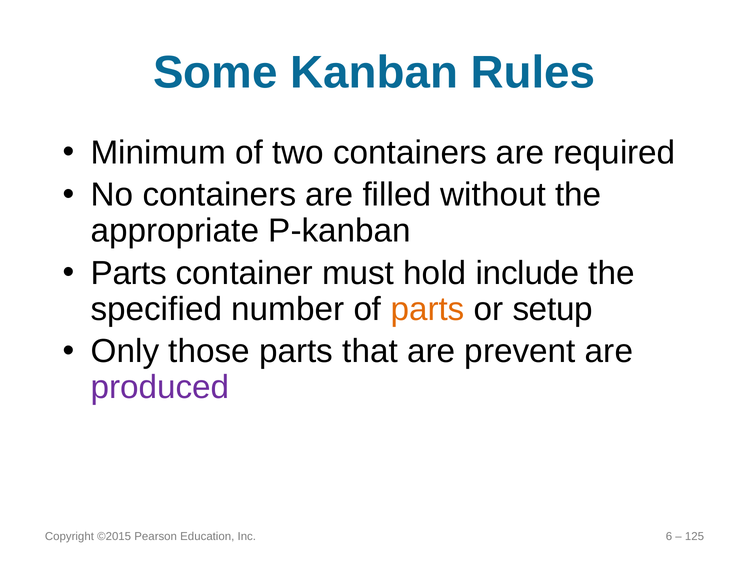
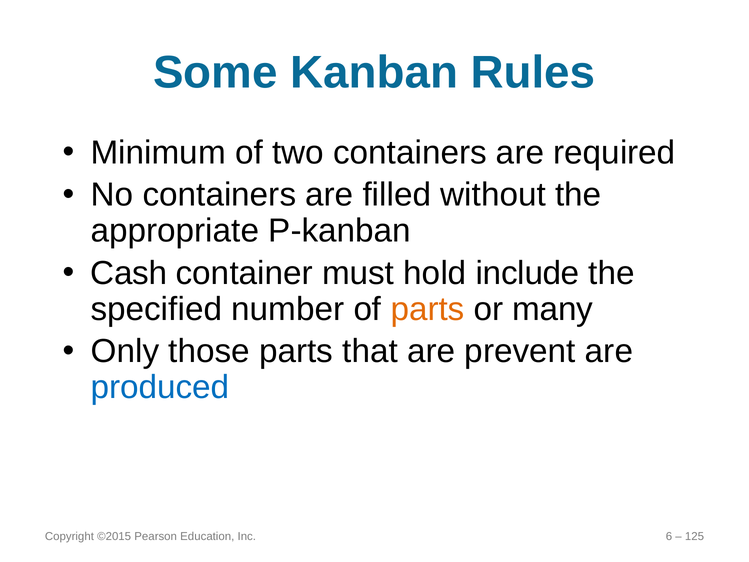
Parts at (129, 273): Parts -> Cash
setup: setup -> many
produced colour: purple -> blue
